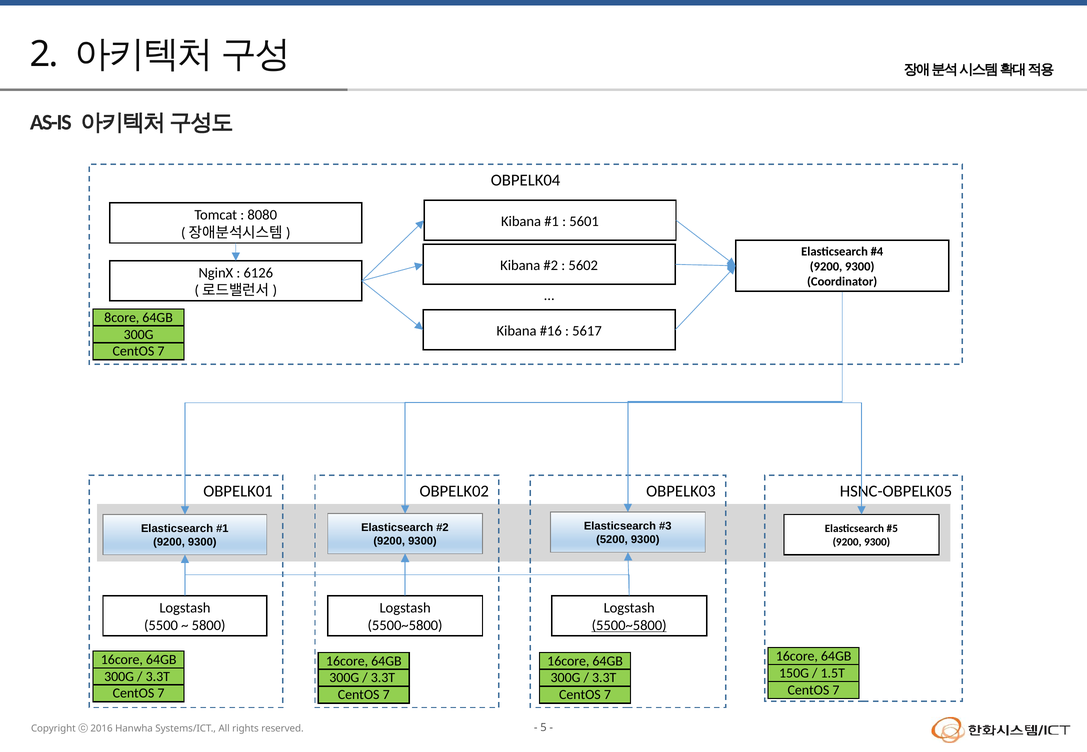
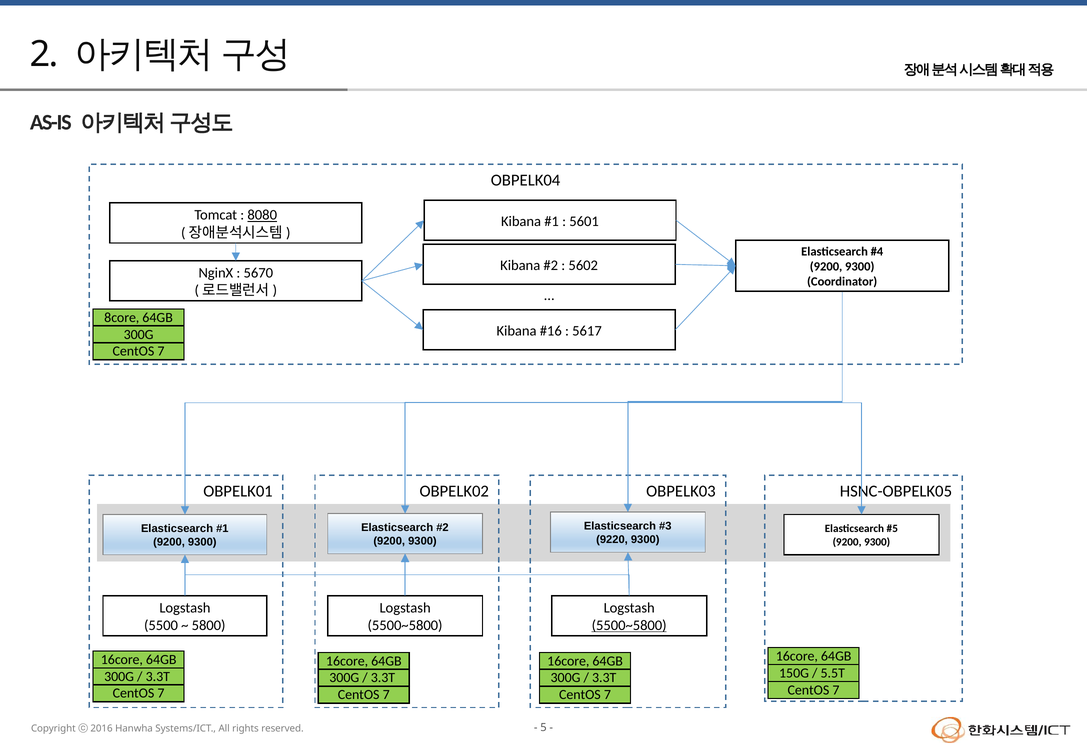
8080 underline: none -> present
6126: 6126 -> 5670
5200: 5200 -> 9220
1.5T: 1.5T -> 5.5T
